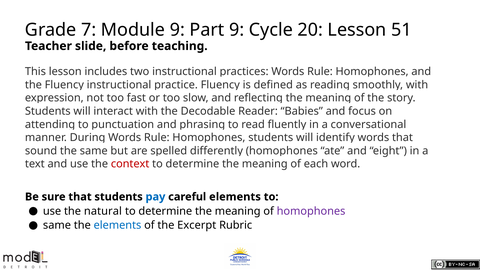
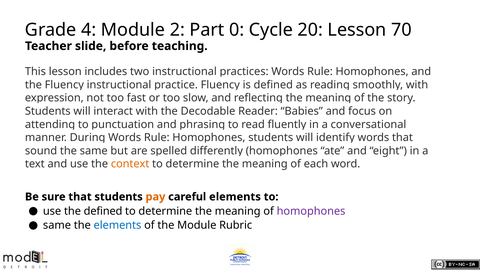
7: 7 -> 4
Module 9: 9 -> 2
Part 9: 9 -> 0
51: 51 -> 70
context colour: red -> orange
pay colour: blue -> orange
the natural: natural -> defined
the Excerpt: Excerpt -> Module
